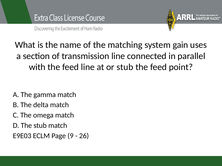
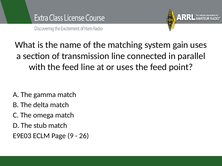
or stub: stub -> uses
